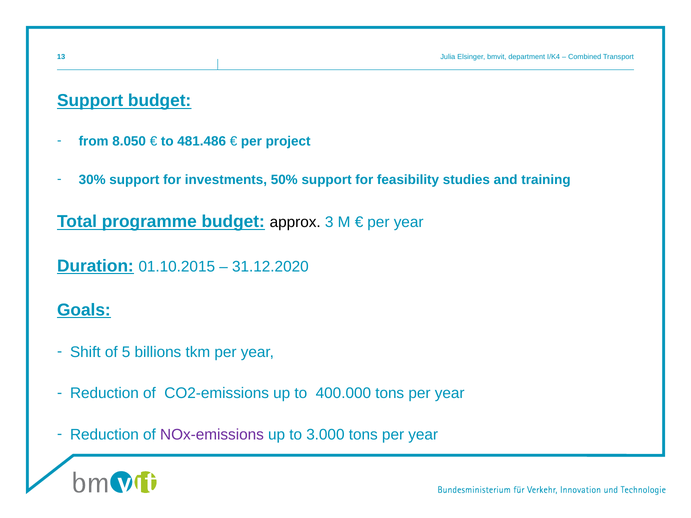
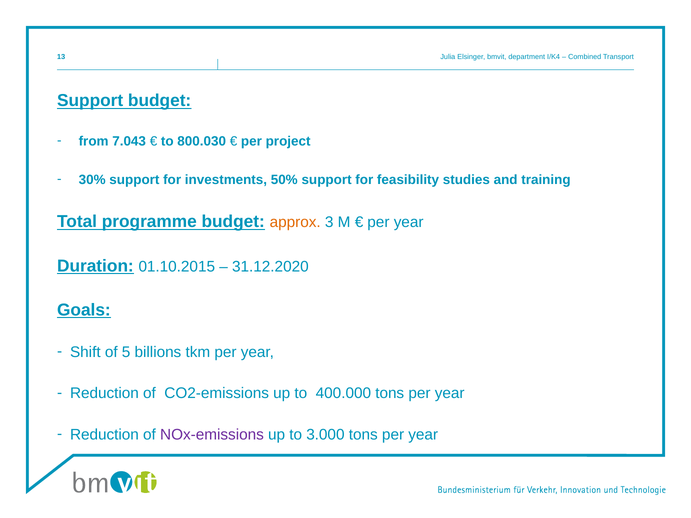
8.050: 8.050 -> 7.043
481.486: 481.486 -> 800.030
approx colour: black -> orange
